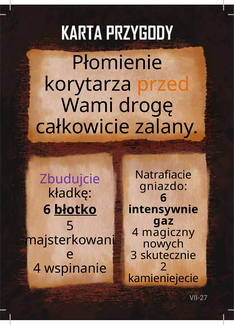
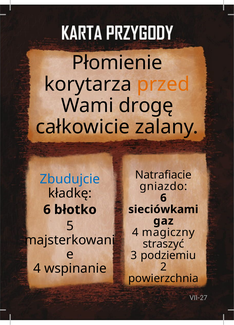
Zbudujcie colour: purple -> blue
błotko underline: present -> none
intensywnie: intensywnie -> sieciówkami
nowych: nowych -> straszyć
skutecznie: skutecznie -> podziemiu
kamieniejecie: kamieniejecie -> powierzchnia
